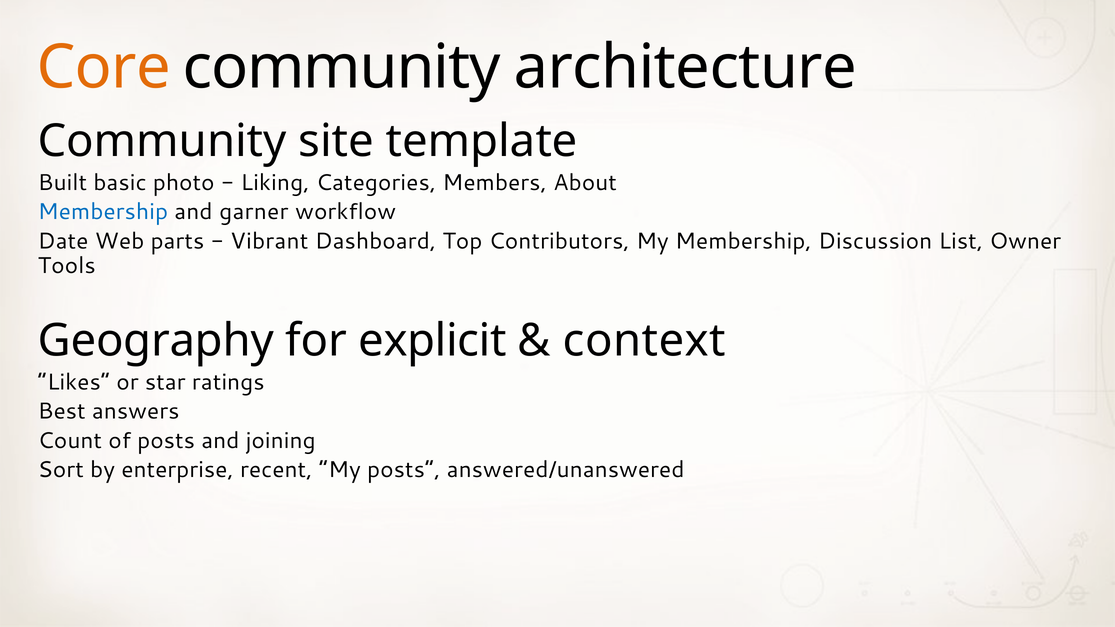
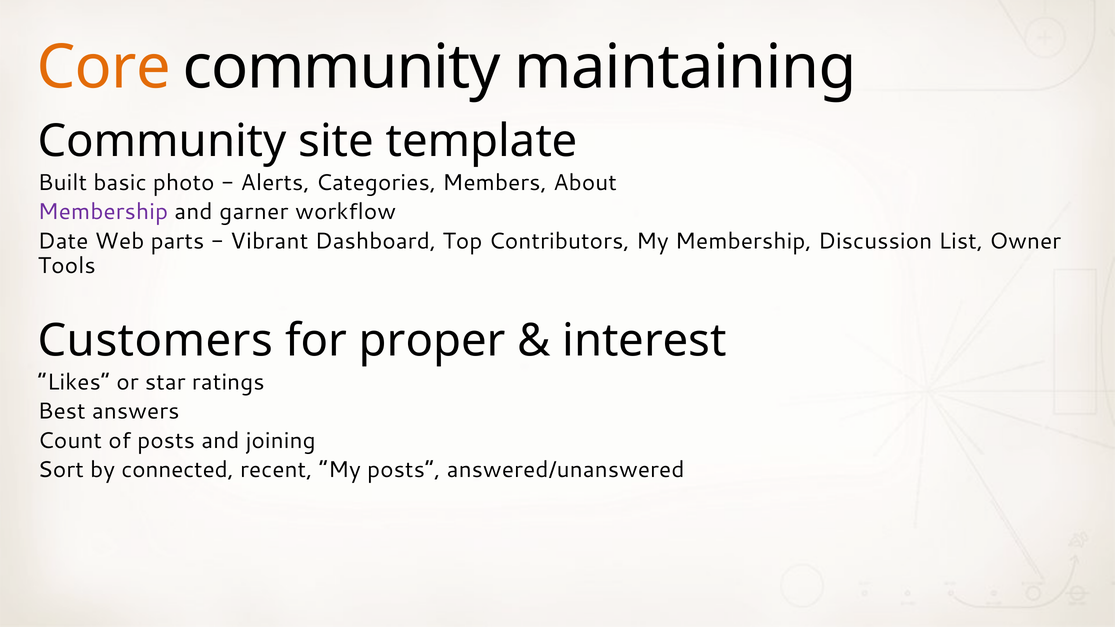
architecture: architecture -> maintaining
Liking: Liking -> Alerts
Membership at (103, 212) colour: blue -> purple
Geography: Geography -> Customers
explicit: explicit -> proper
context: context -> interest
enterprise: enterprise -> connected
